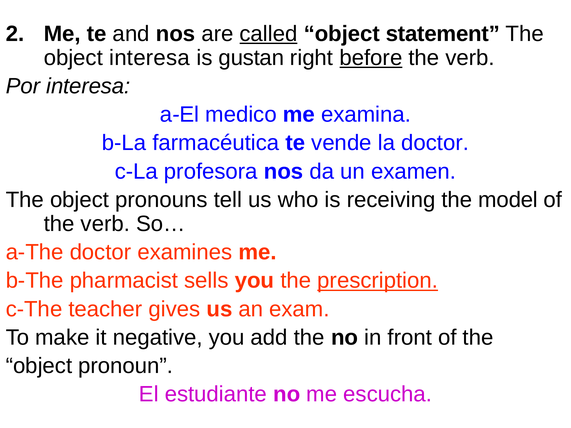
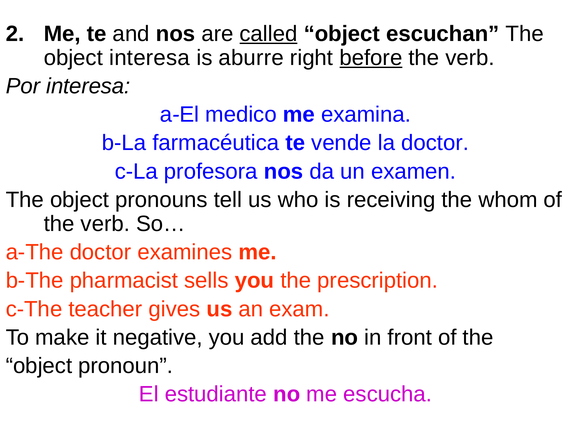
statement: statement -> escuchan
gustan: gustan -> aburre
model: model -> whom
prescription underline: present -> none
